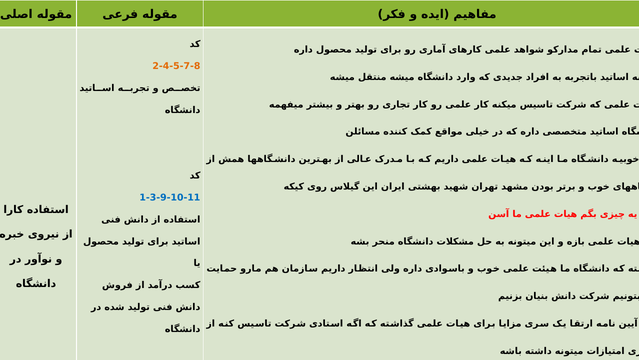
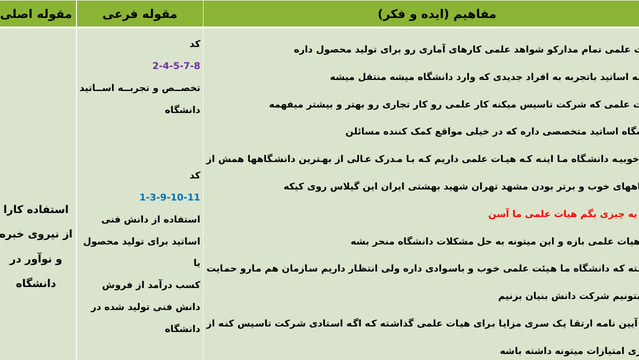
2-4-5-7-8 colour: orange -> purple
